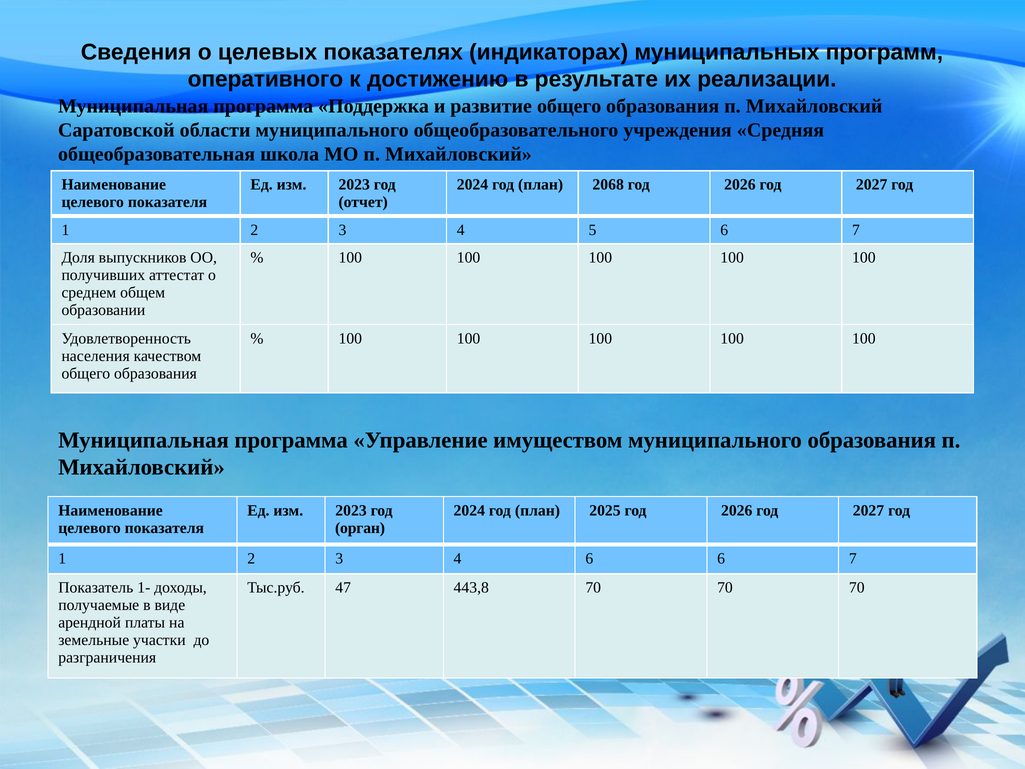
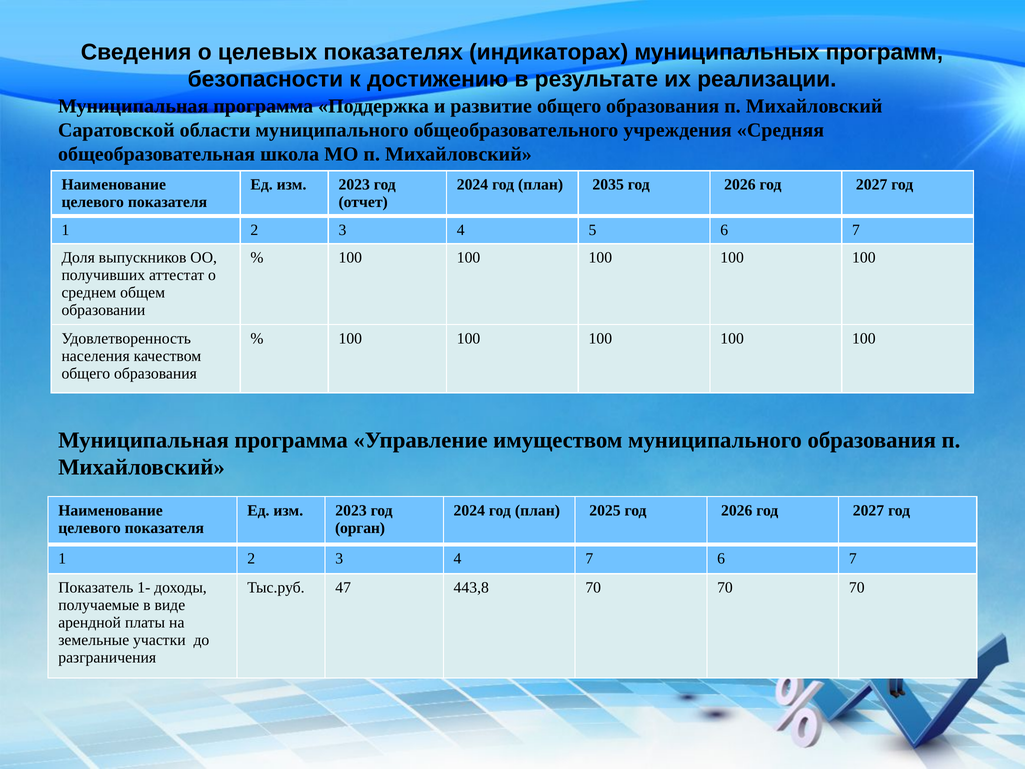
оперативного: оперативного -> безопасности
2068: 2068 -> 2035
4 6: 6 -> 7
